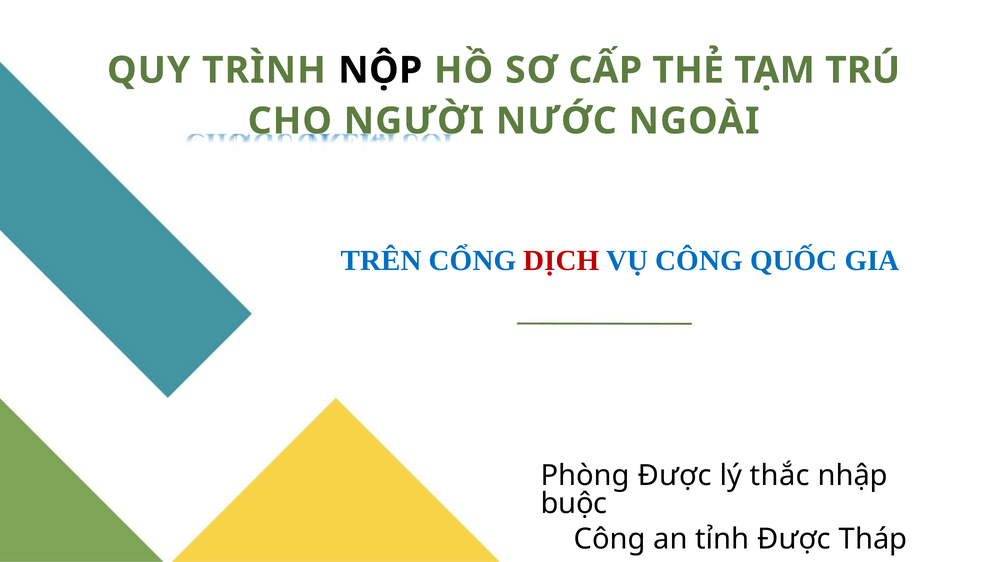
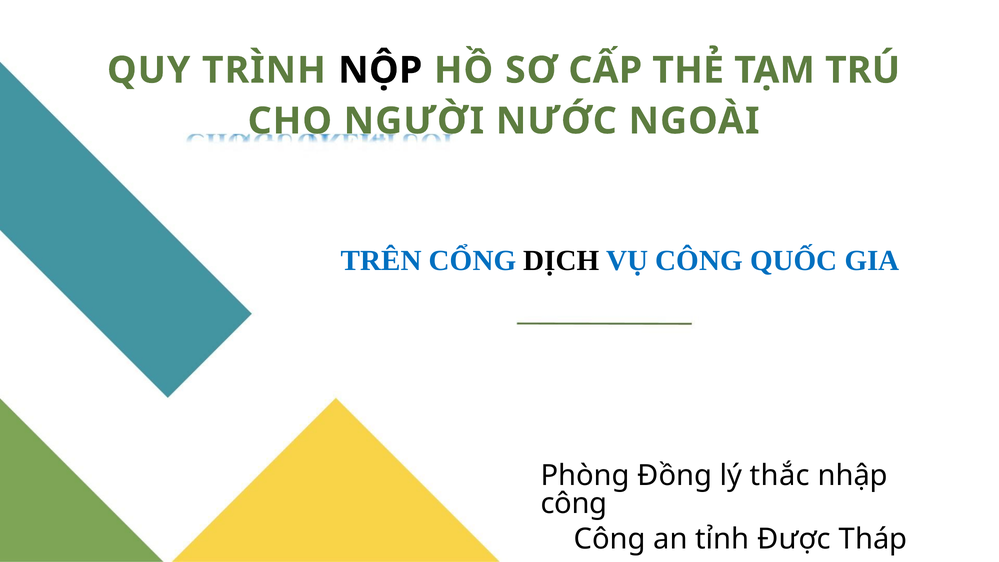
DỊCH colour: red -> black
Phòng Được: Được -> Đồng
buộc at (574, 503): buộc -> công
